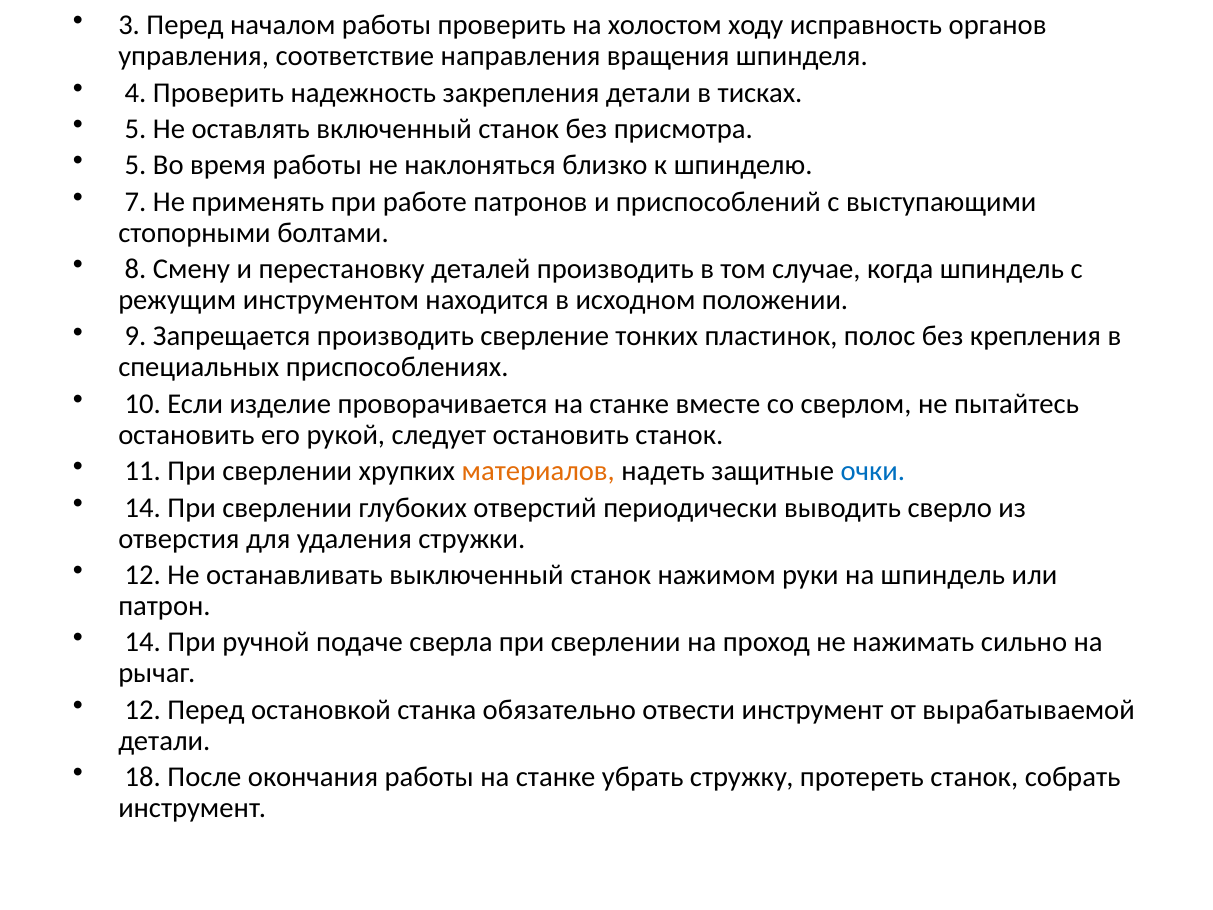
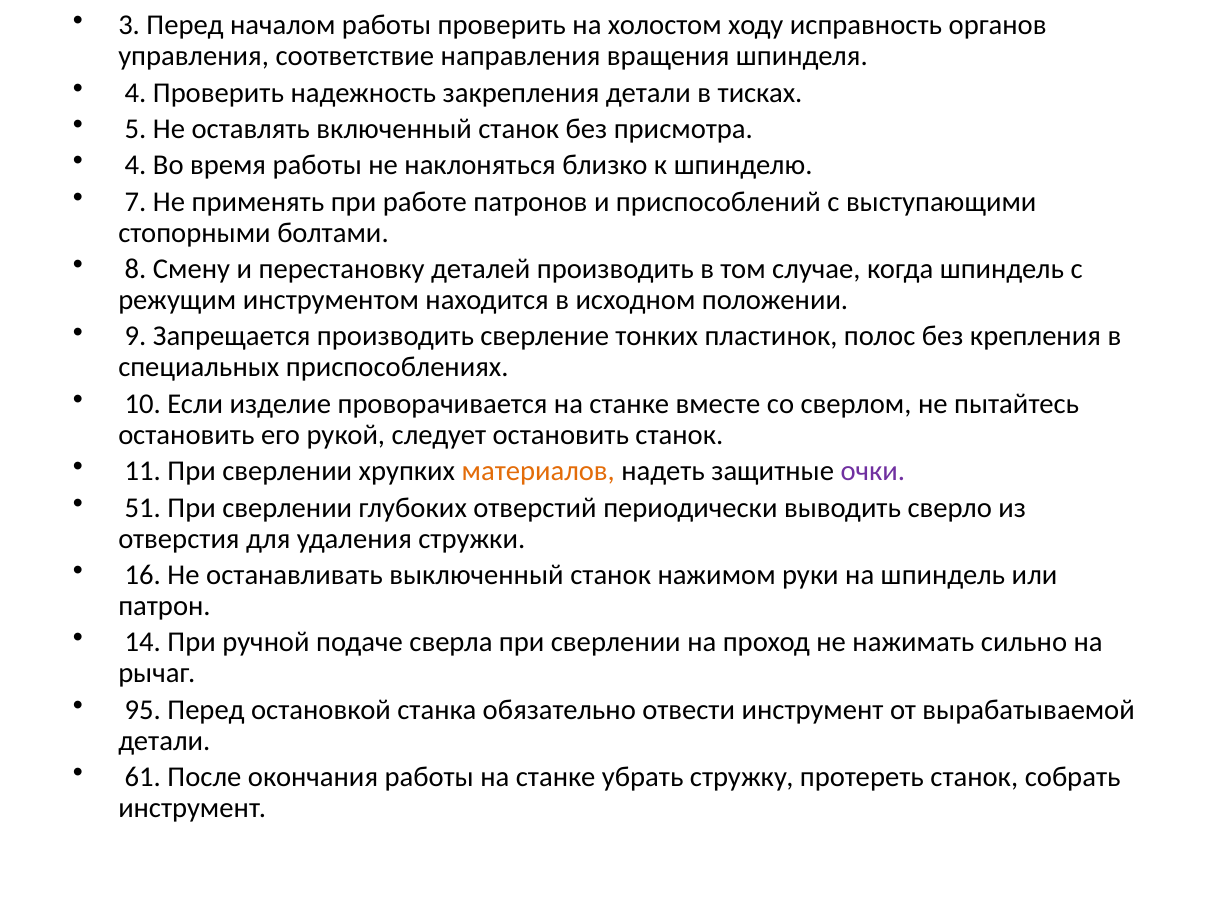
5 at (136, 165): 5 -> 4
очки colour: blue -> purple
14 at (143, 508): 14 -> 51
12 at (143, 575): 12 -> 16
12 at (143, 710): 12 -> 95
18: 18 -> 61
